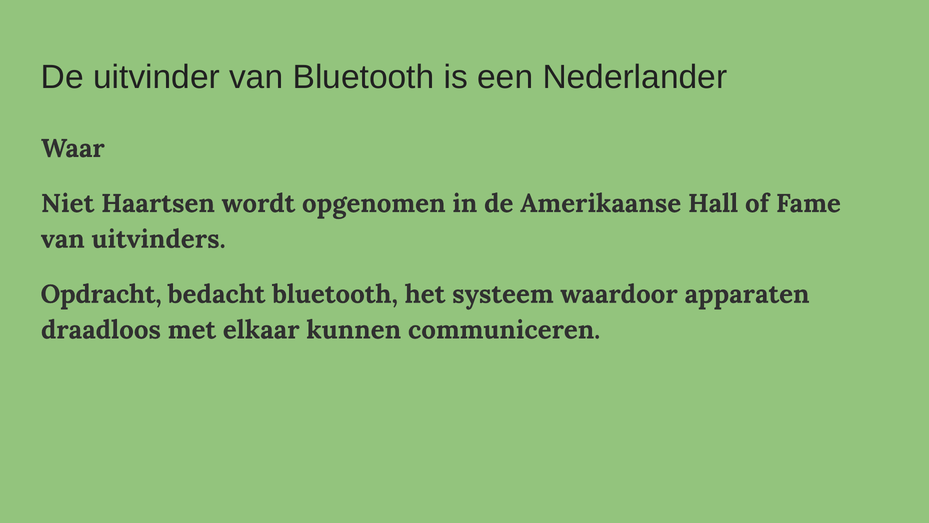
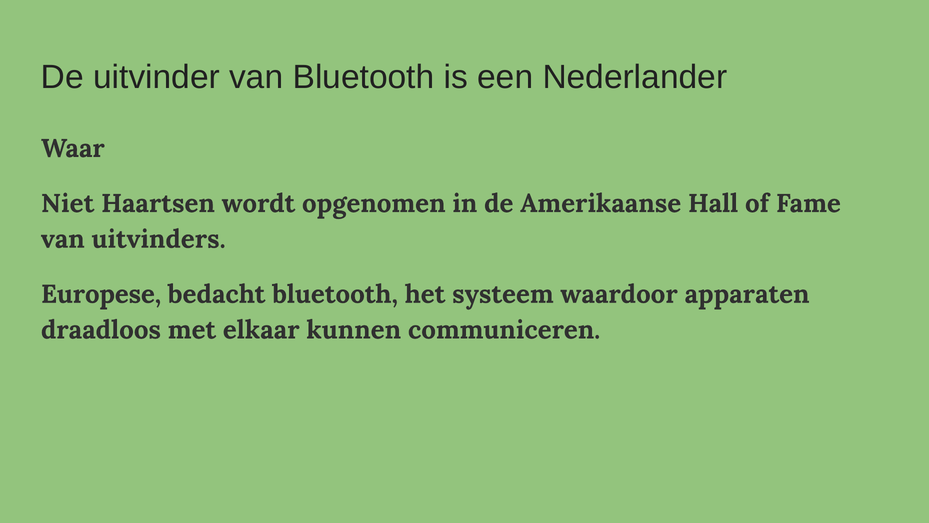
Opdracht: Opdracht -> Europese
